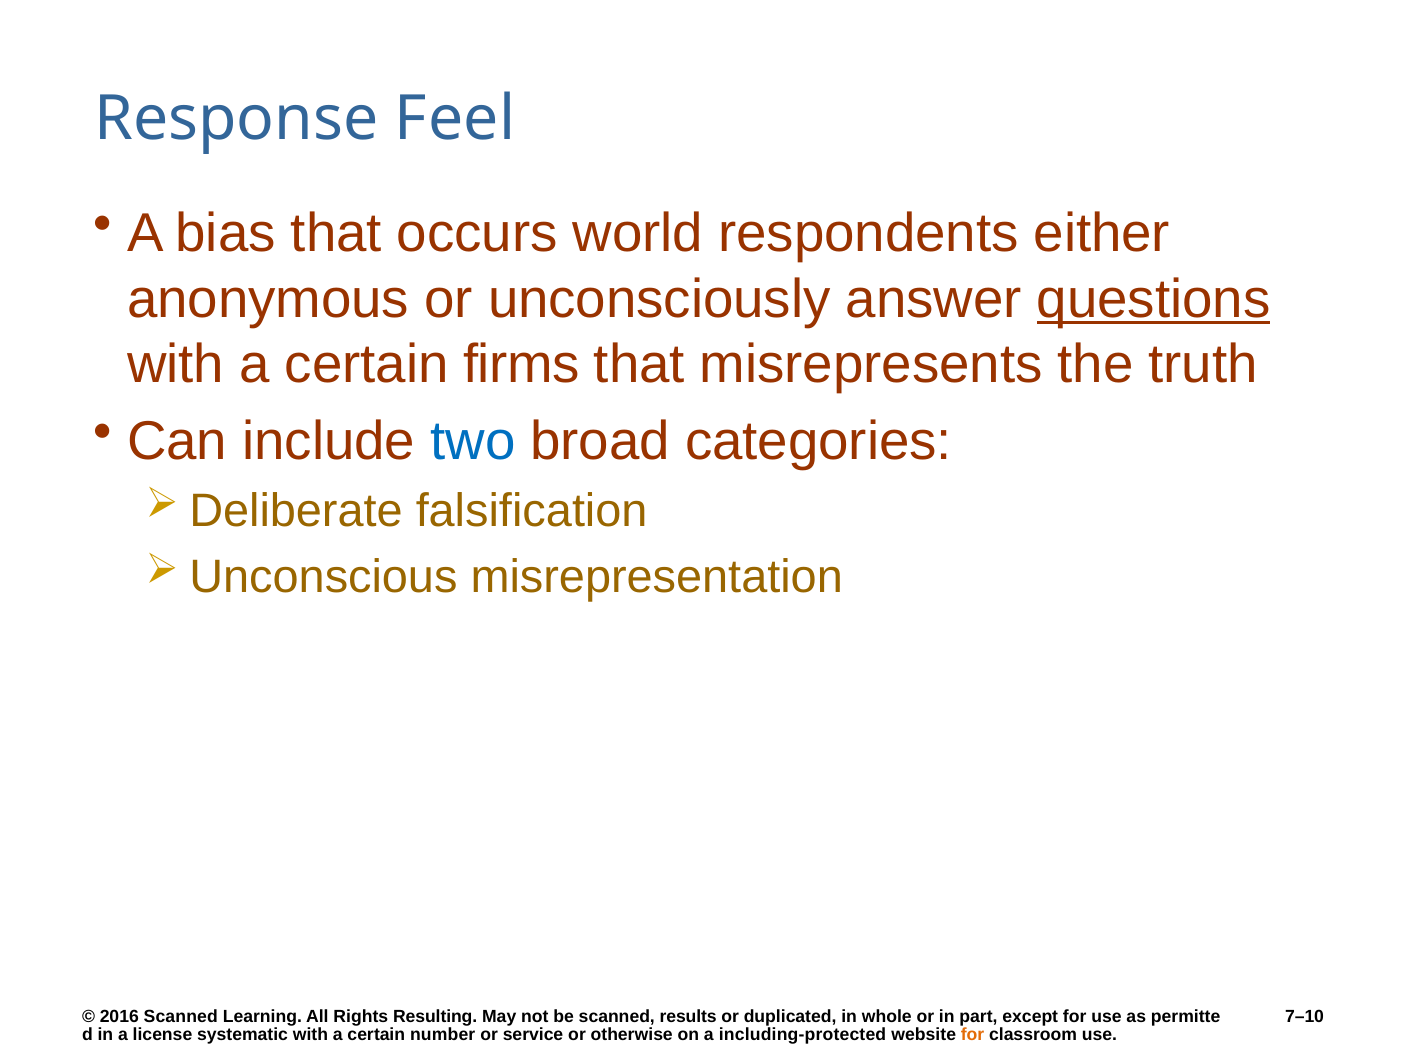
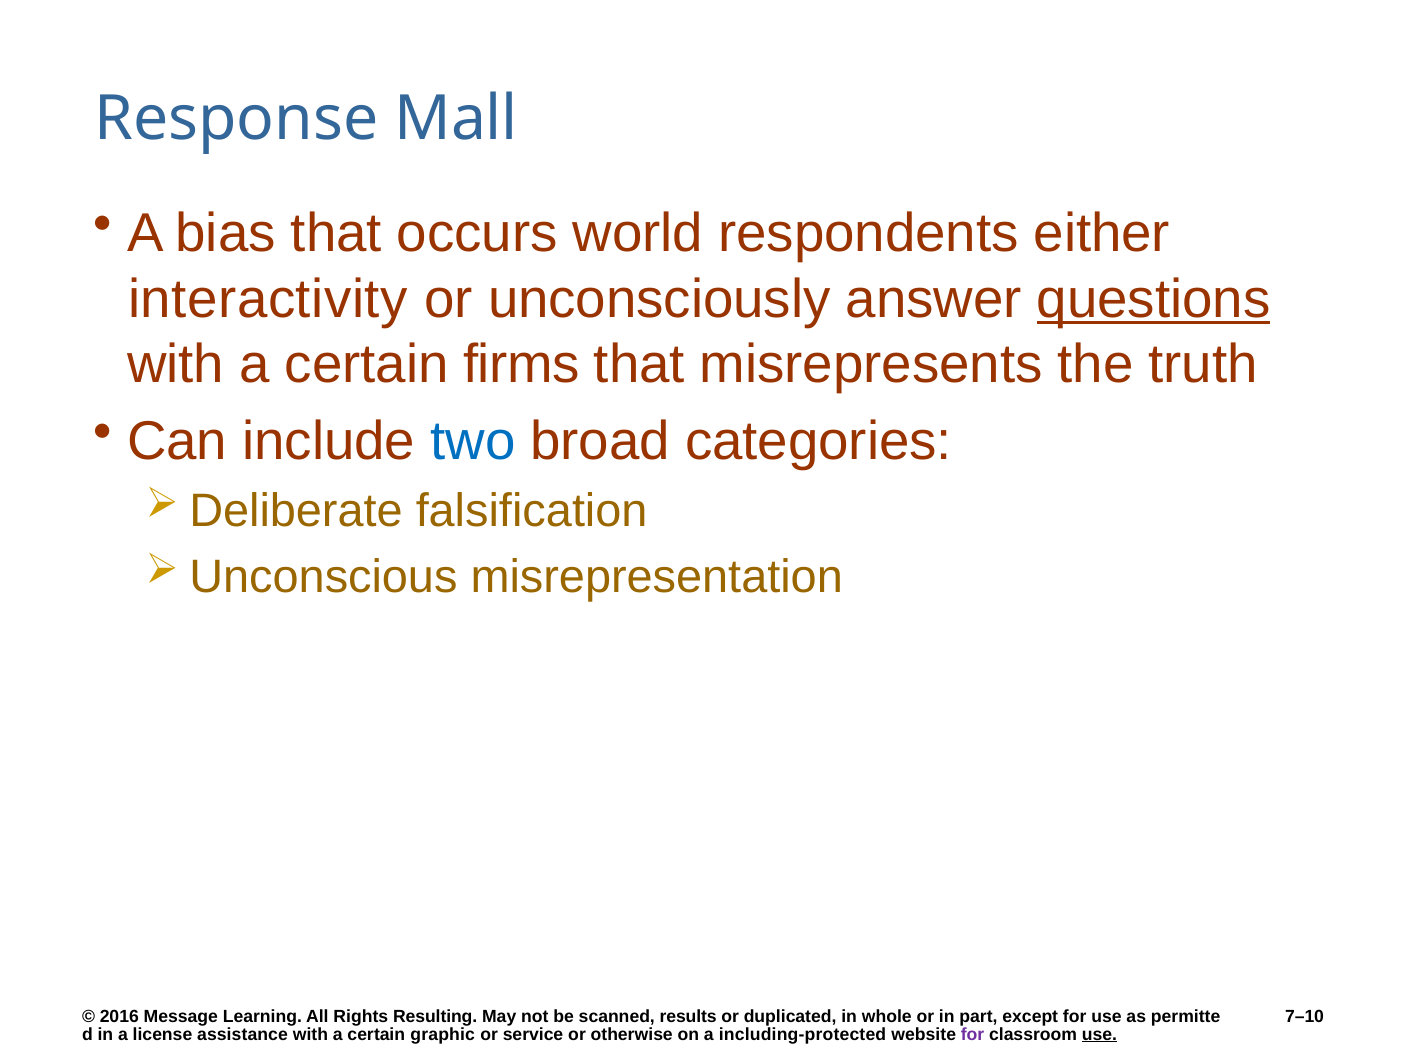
Feel: Feel -> Mall
anonymous: anonymous -> interactivity
2016 Scanned: Scanned -> Message
systematic: systematic -> assistance
number: number -> graphic
for at (973, 1035) colour: orange -> purple
use at (1099, 1035) underline: none -> present
